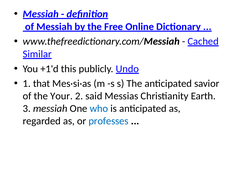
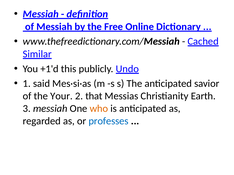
that: that -> said
said: said -> that
who colour: blue -> orange
